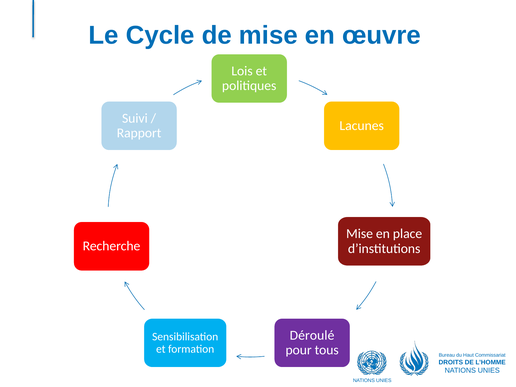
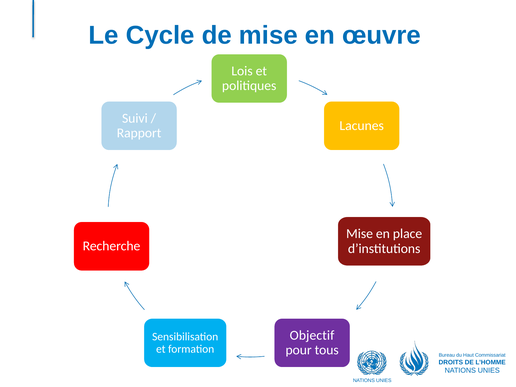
Déroulé: Déroulé -> Objectif
